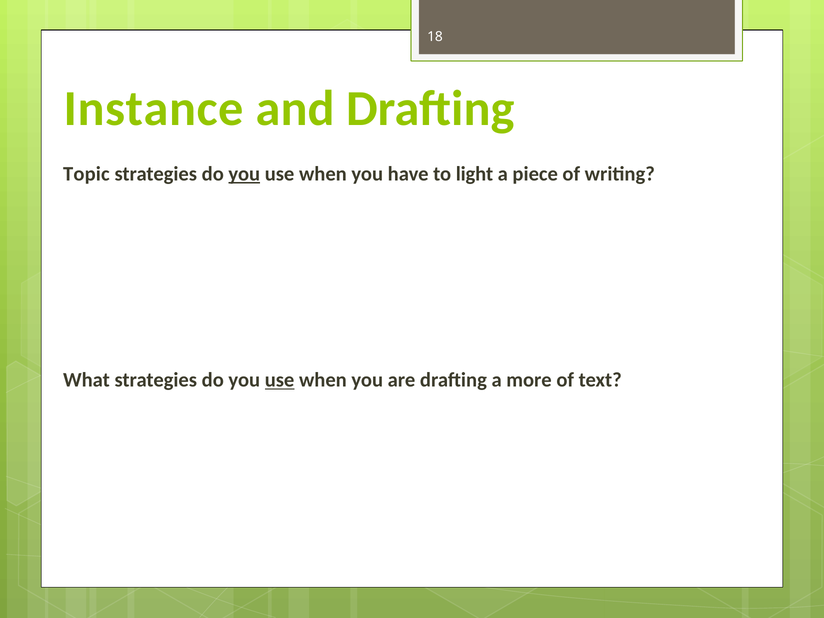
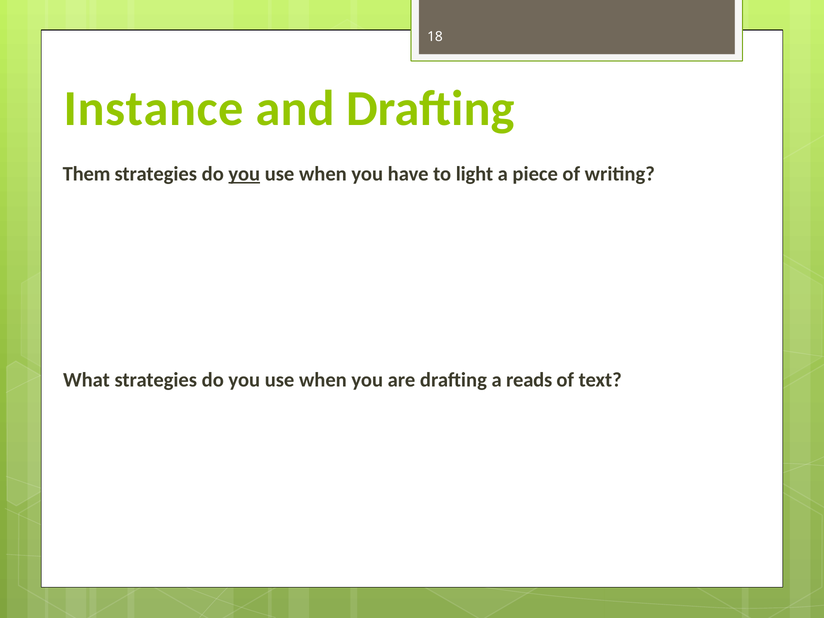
Topic: Topic -> Them
use at (280, 380) underline: present -> none
more: more -> reads
